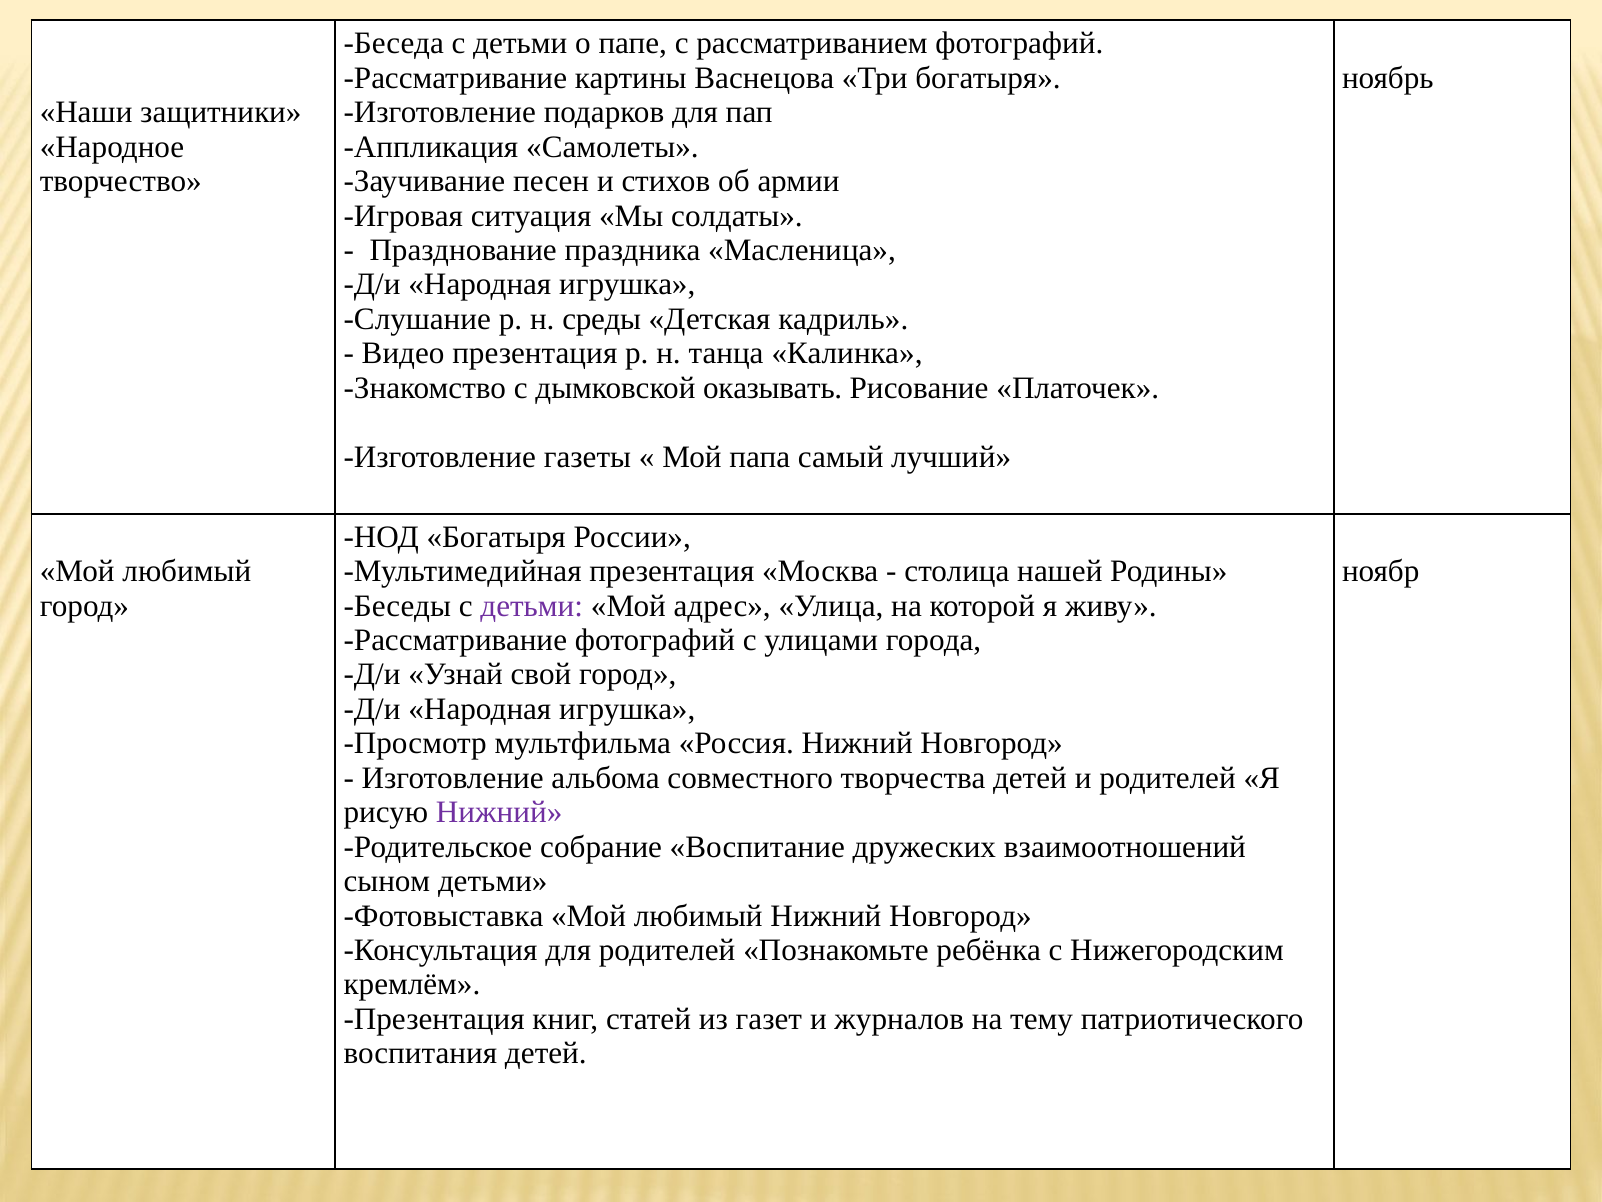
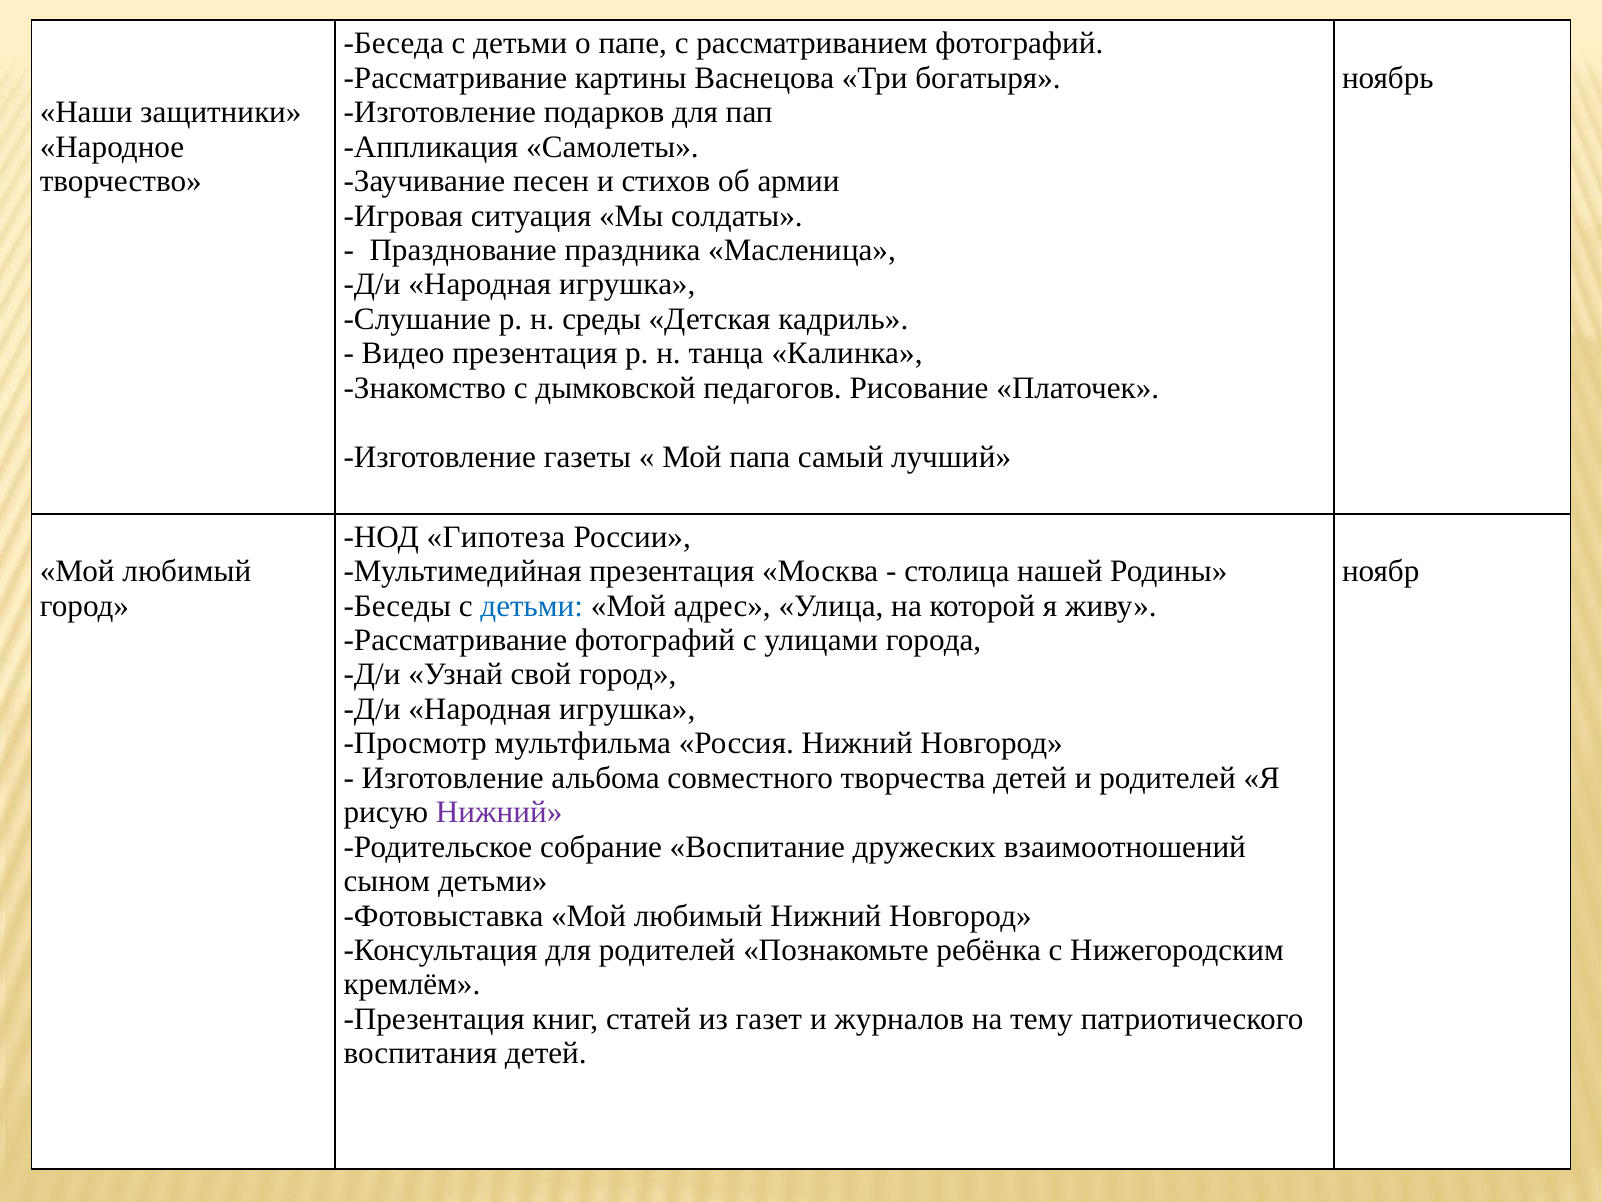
оказывать: оказывать -> педагогов
НОД Богатыря: Богатыря -> Гипотеза
детьми at (532, 605) colour: purple -> blue
